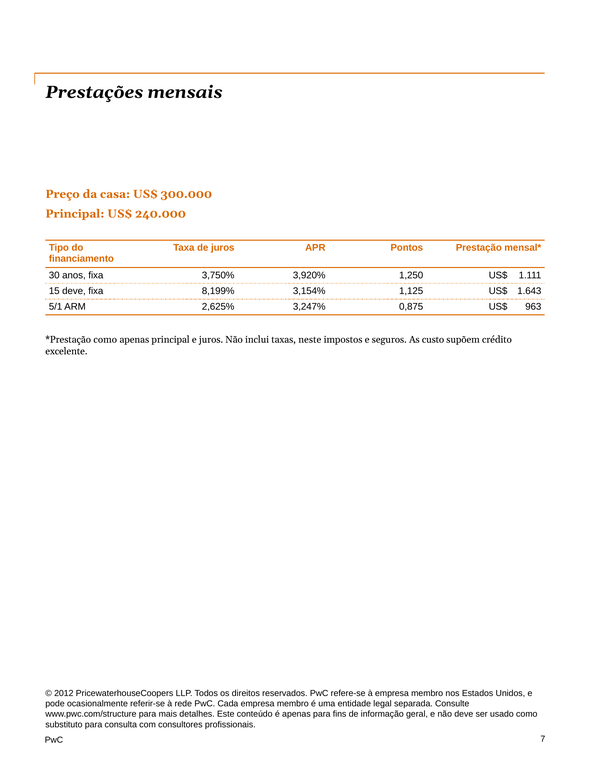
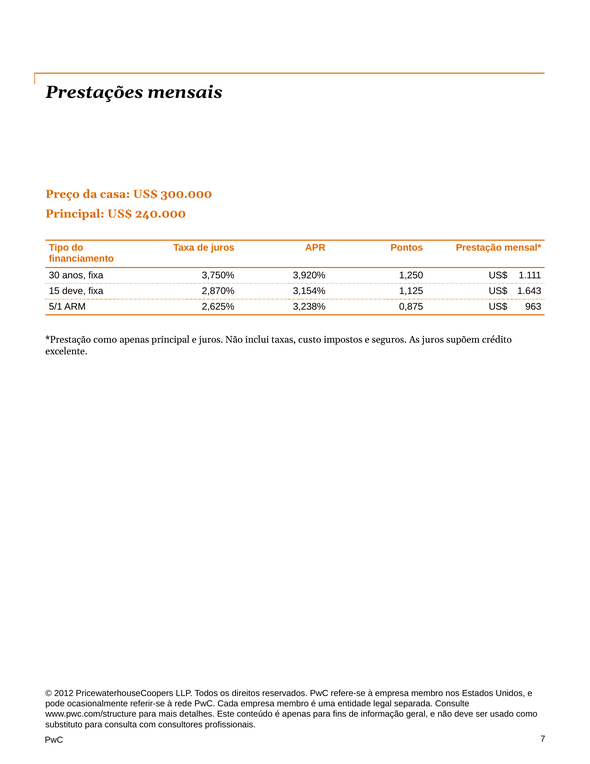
8,199%: 8,199% -> 2,870%
3,247%: 3,247% -> 3,238%
neste: neste -> custo
As custo: custo -> juros
